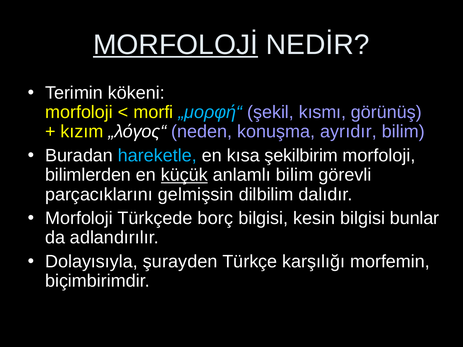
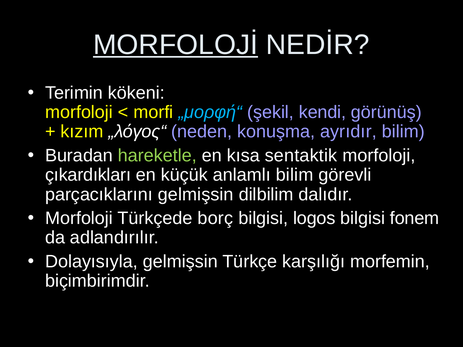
kısmı: kısmı -> kendi
hareketle colour: light blue -> light green
şekilbirim: şekilbirim -> sentaktik
bilimlerden: bilimlerden -> çıkardıkları
küçük underline: present -> none
kesin: kesin -> logos
bunlar: bunlar -> fonem
Dolayısıyla şurayden: şurayden -> gelmişsin
